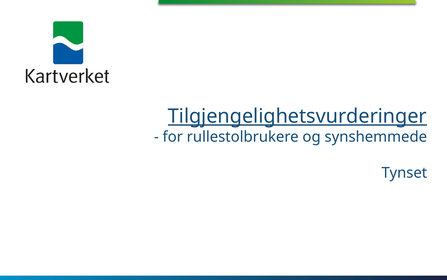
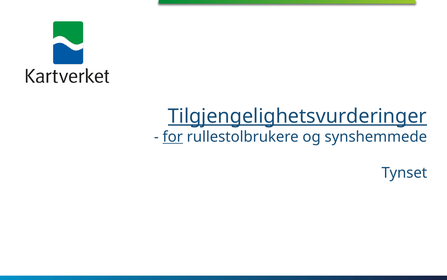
for underline: none -> present
